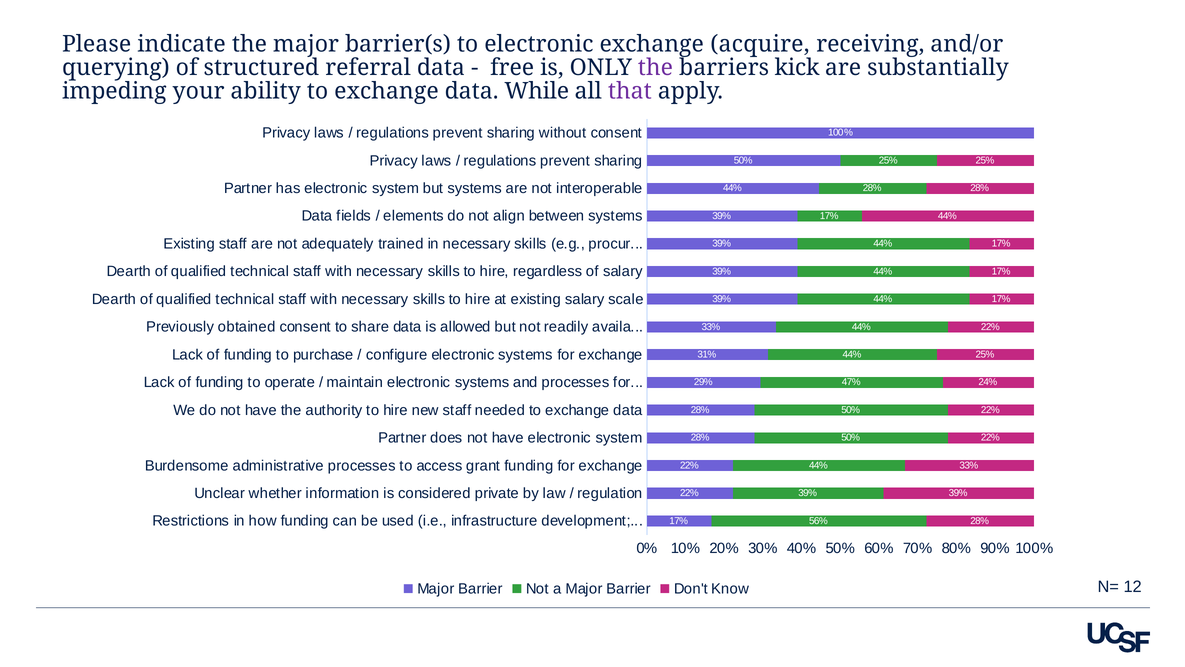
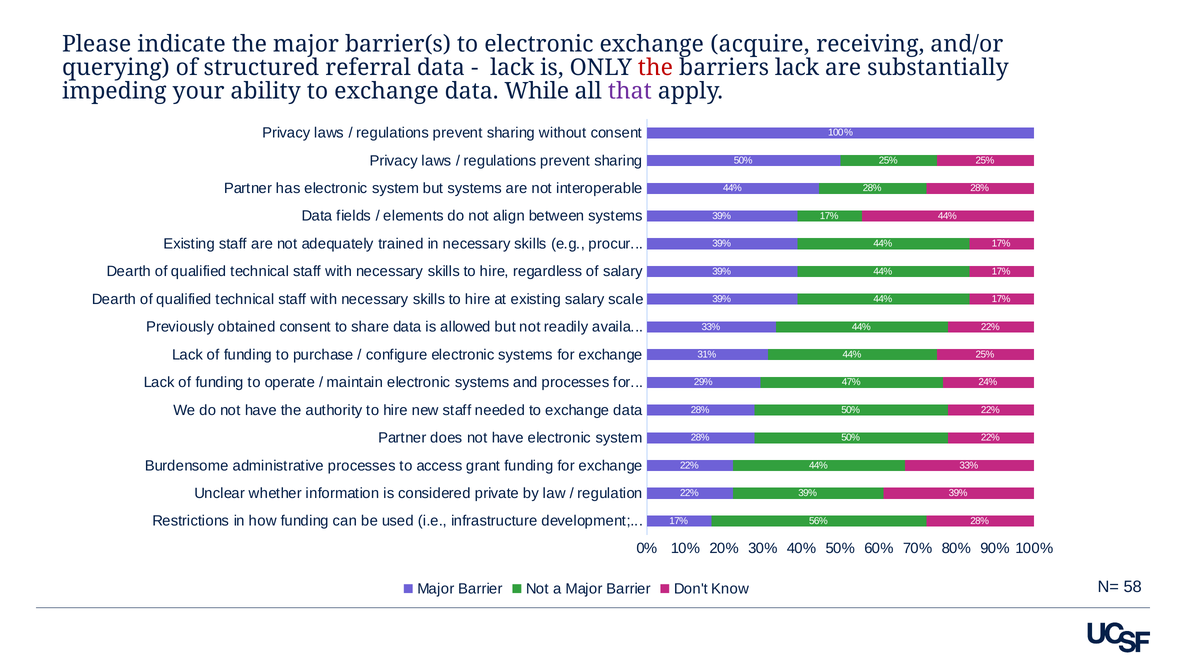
free at (512, 67): free -> lack
the at (655, 67) colour: purple -> red
barriers kick: kick -> lack
12: 12 -> 58
